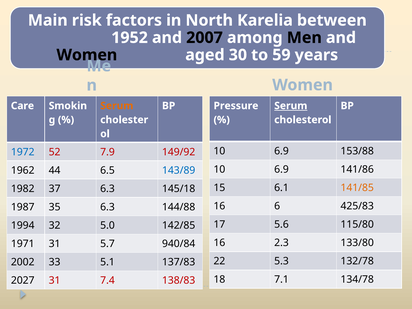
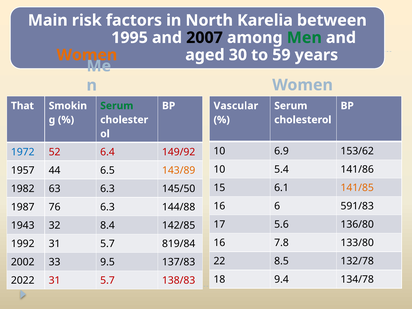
1952: 1952 -> 1995
Men colour: black -> green
Women at (87, 55) colour: black -> orange
Care: Care -> That
Serum at (117, 106) colour: orange -> green
Pressure: Pressure -> Vascular
Serum at (291, 106) underline: present -> none
153/88: 153/88 -> 153/62
7.9: 7.9 -> 6.4
6.9 at (281, 169): 6.9 -> 5.4
1962: 1962 -> 1957
143/89 colour: blue -> orange
37: 37 -> 63
145/18: 145/18 -> 145/50
425/83: 425/83 -> 591/83
35: 35 -> 76
115/80: 115/80 -> 136/80
1994: 1994 -> 1943
5.0: 5.0 -> 8.4
2.3: 2.3 -> 7.8
1971: 1971 -> 1992
940/84: 940/84 -> 819/84
5.3: 5.3 -> 8.5
5.1: 5.1 -> 9.5
7.1: 7.1 -> 9.4
2027: 2027 -> 2022
7.4 at (108, 280): 7.4 -> 5.7
